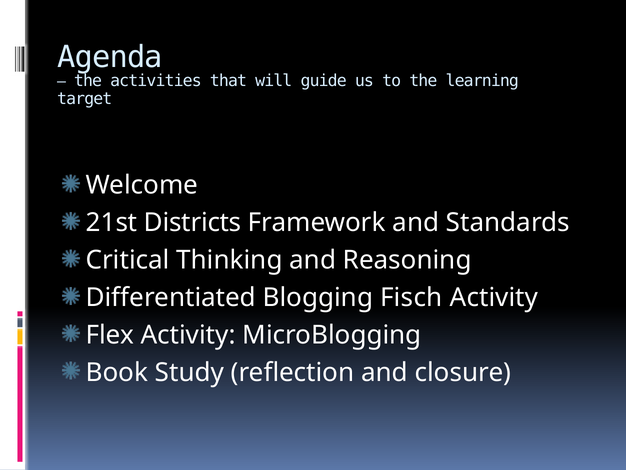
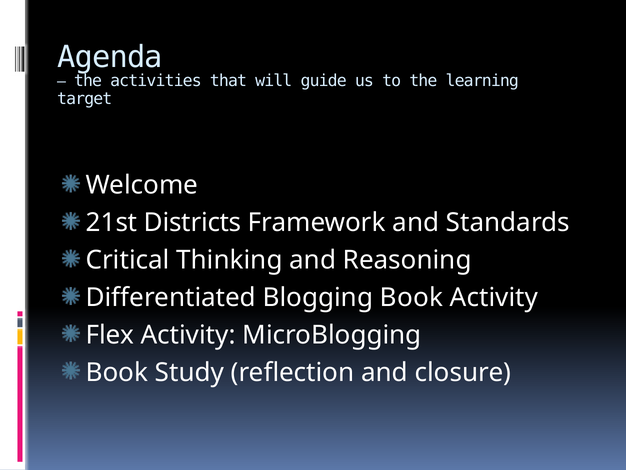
Blogging Fisch: Fisch -> Book
